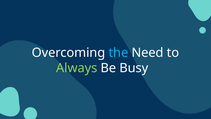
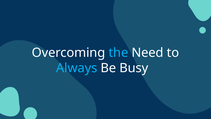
Always colour: light green -> light blue
